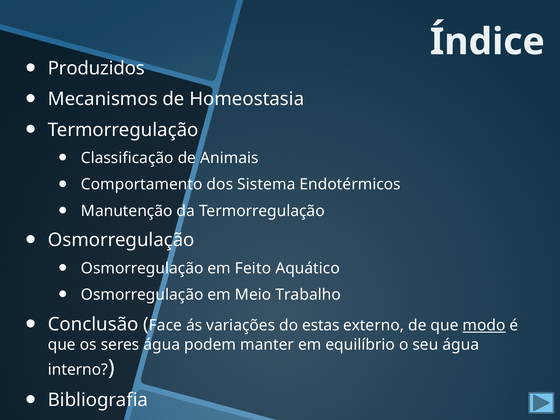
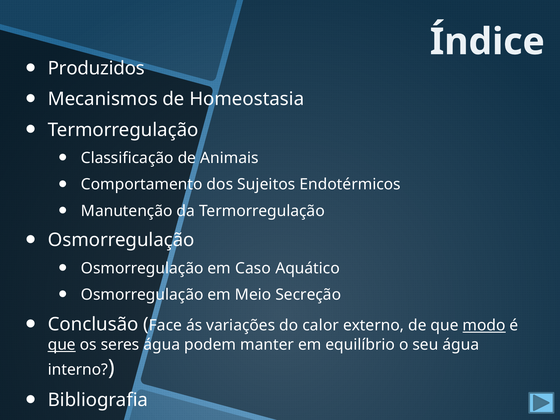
Sistema: Sistema -> Sujeitos
Feito: Feito -> Caso
Trabalho: Trabalho -> Secreção
estas: estas -> calor
que at (62, 345) underline: none -> present
